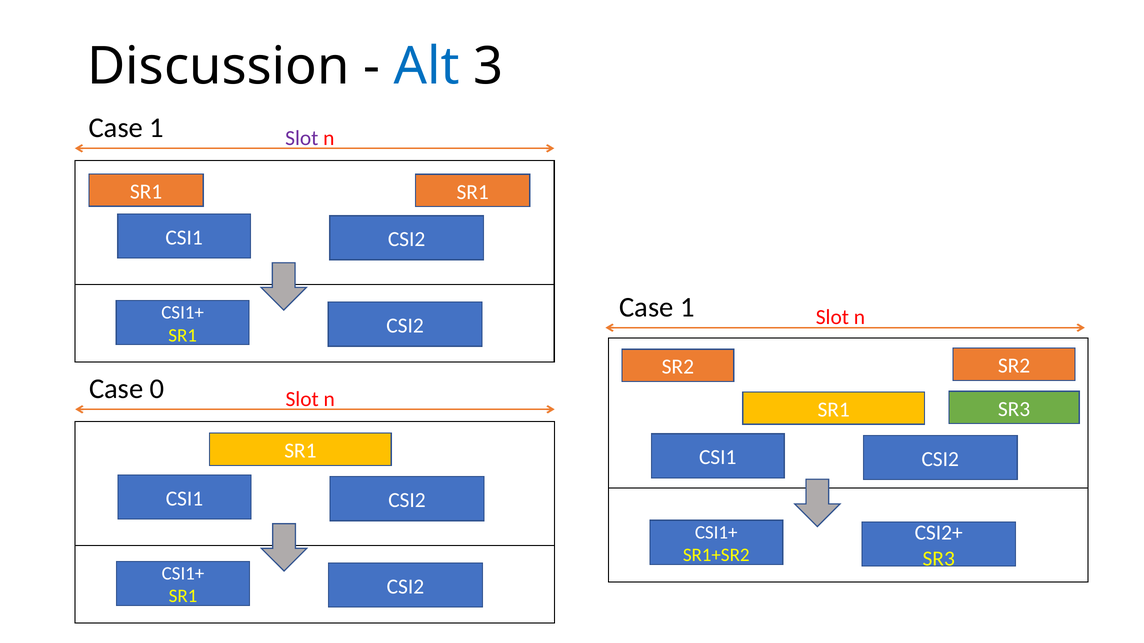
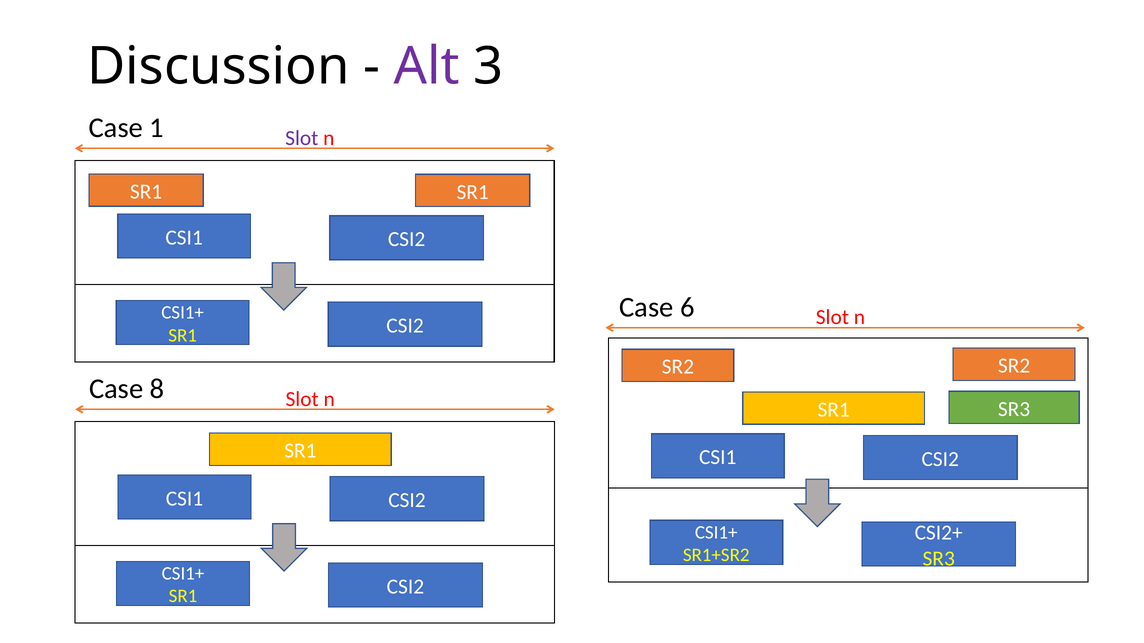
Alt colour: blue -> purple
1 at (687, 308): 1 -> 6
0: 0 -> 8
